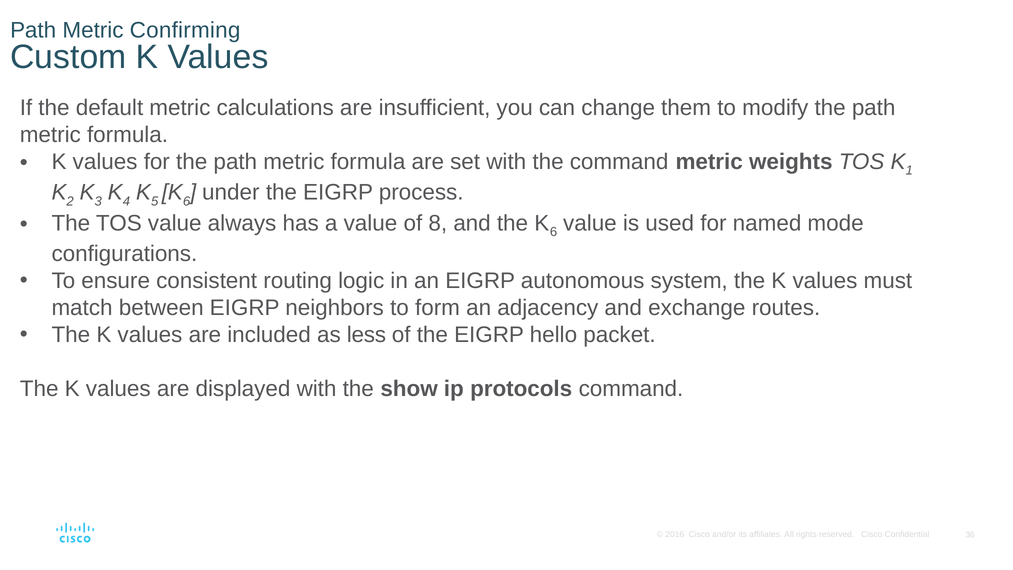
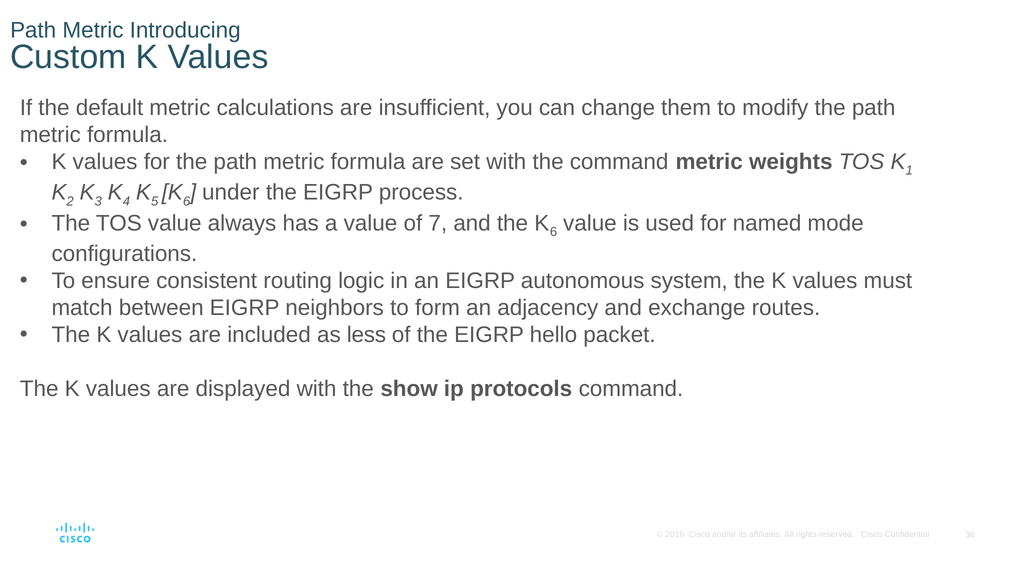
Confirming: Confirming -> Introducing
8: 8 -> 7
